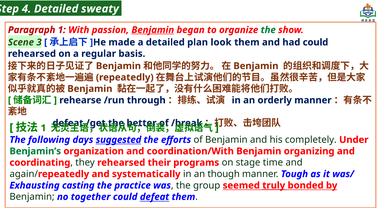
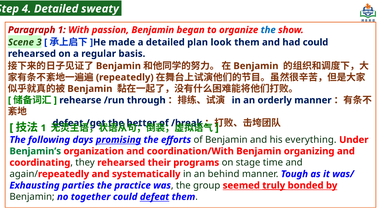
Benjamin at (153, 30) underline: present -> none
the at (268, 30) colour: green -> blue
suggested: suggested -> promising
completely: completely -> everything
though: though -> behind
casting: casting -> parties
